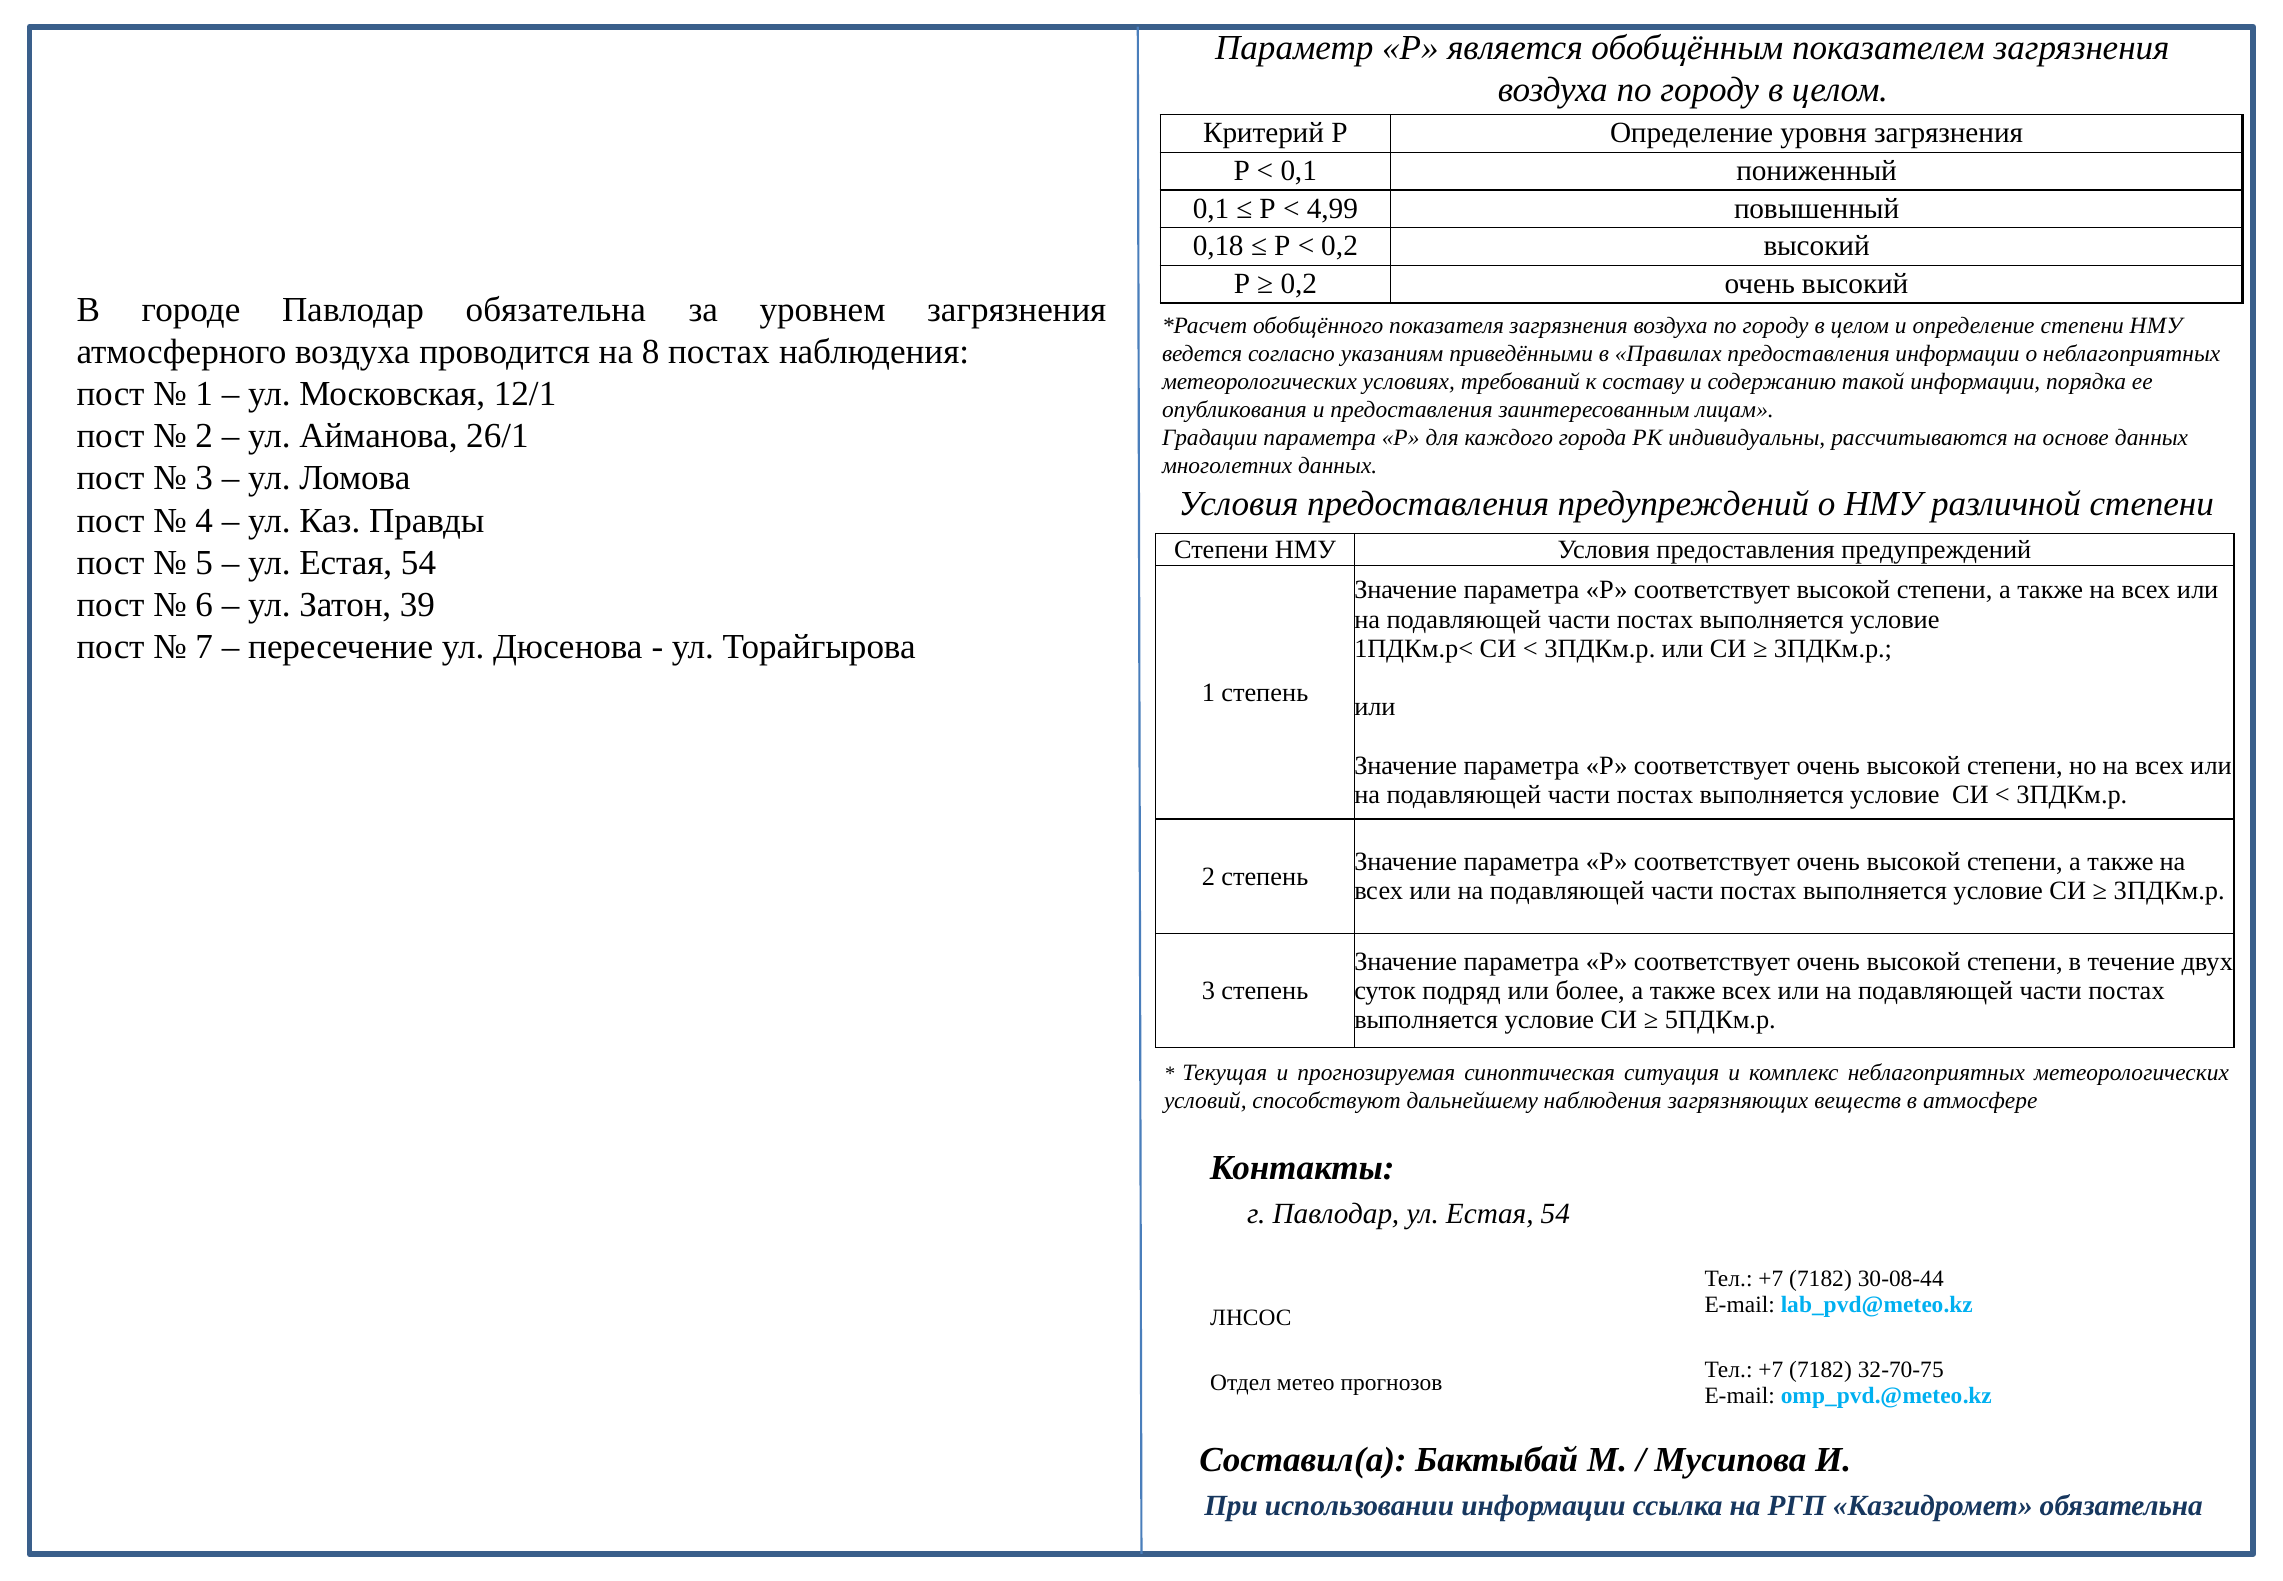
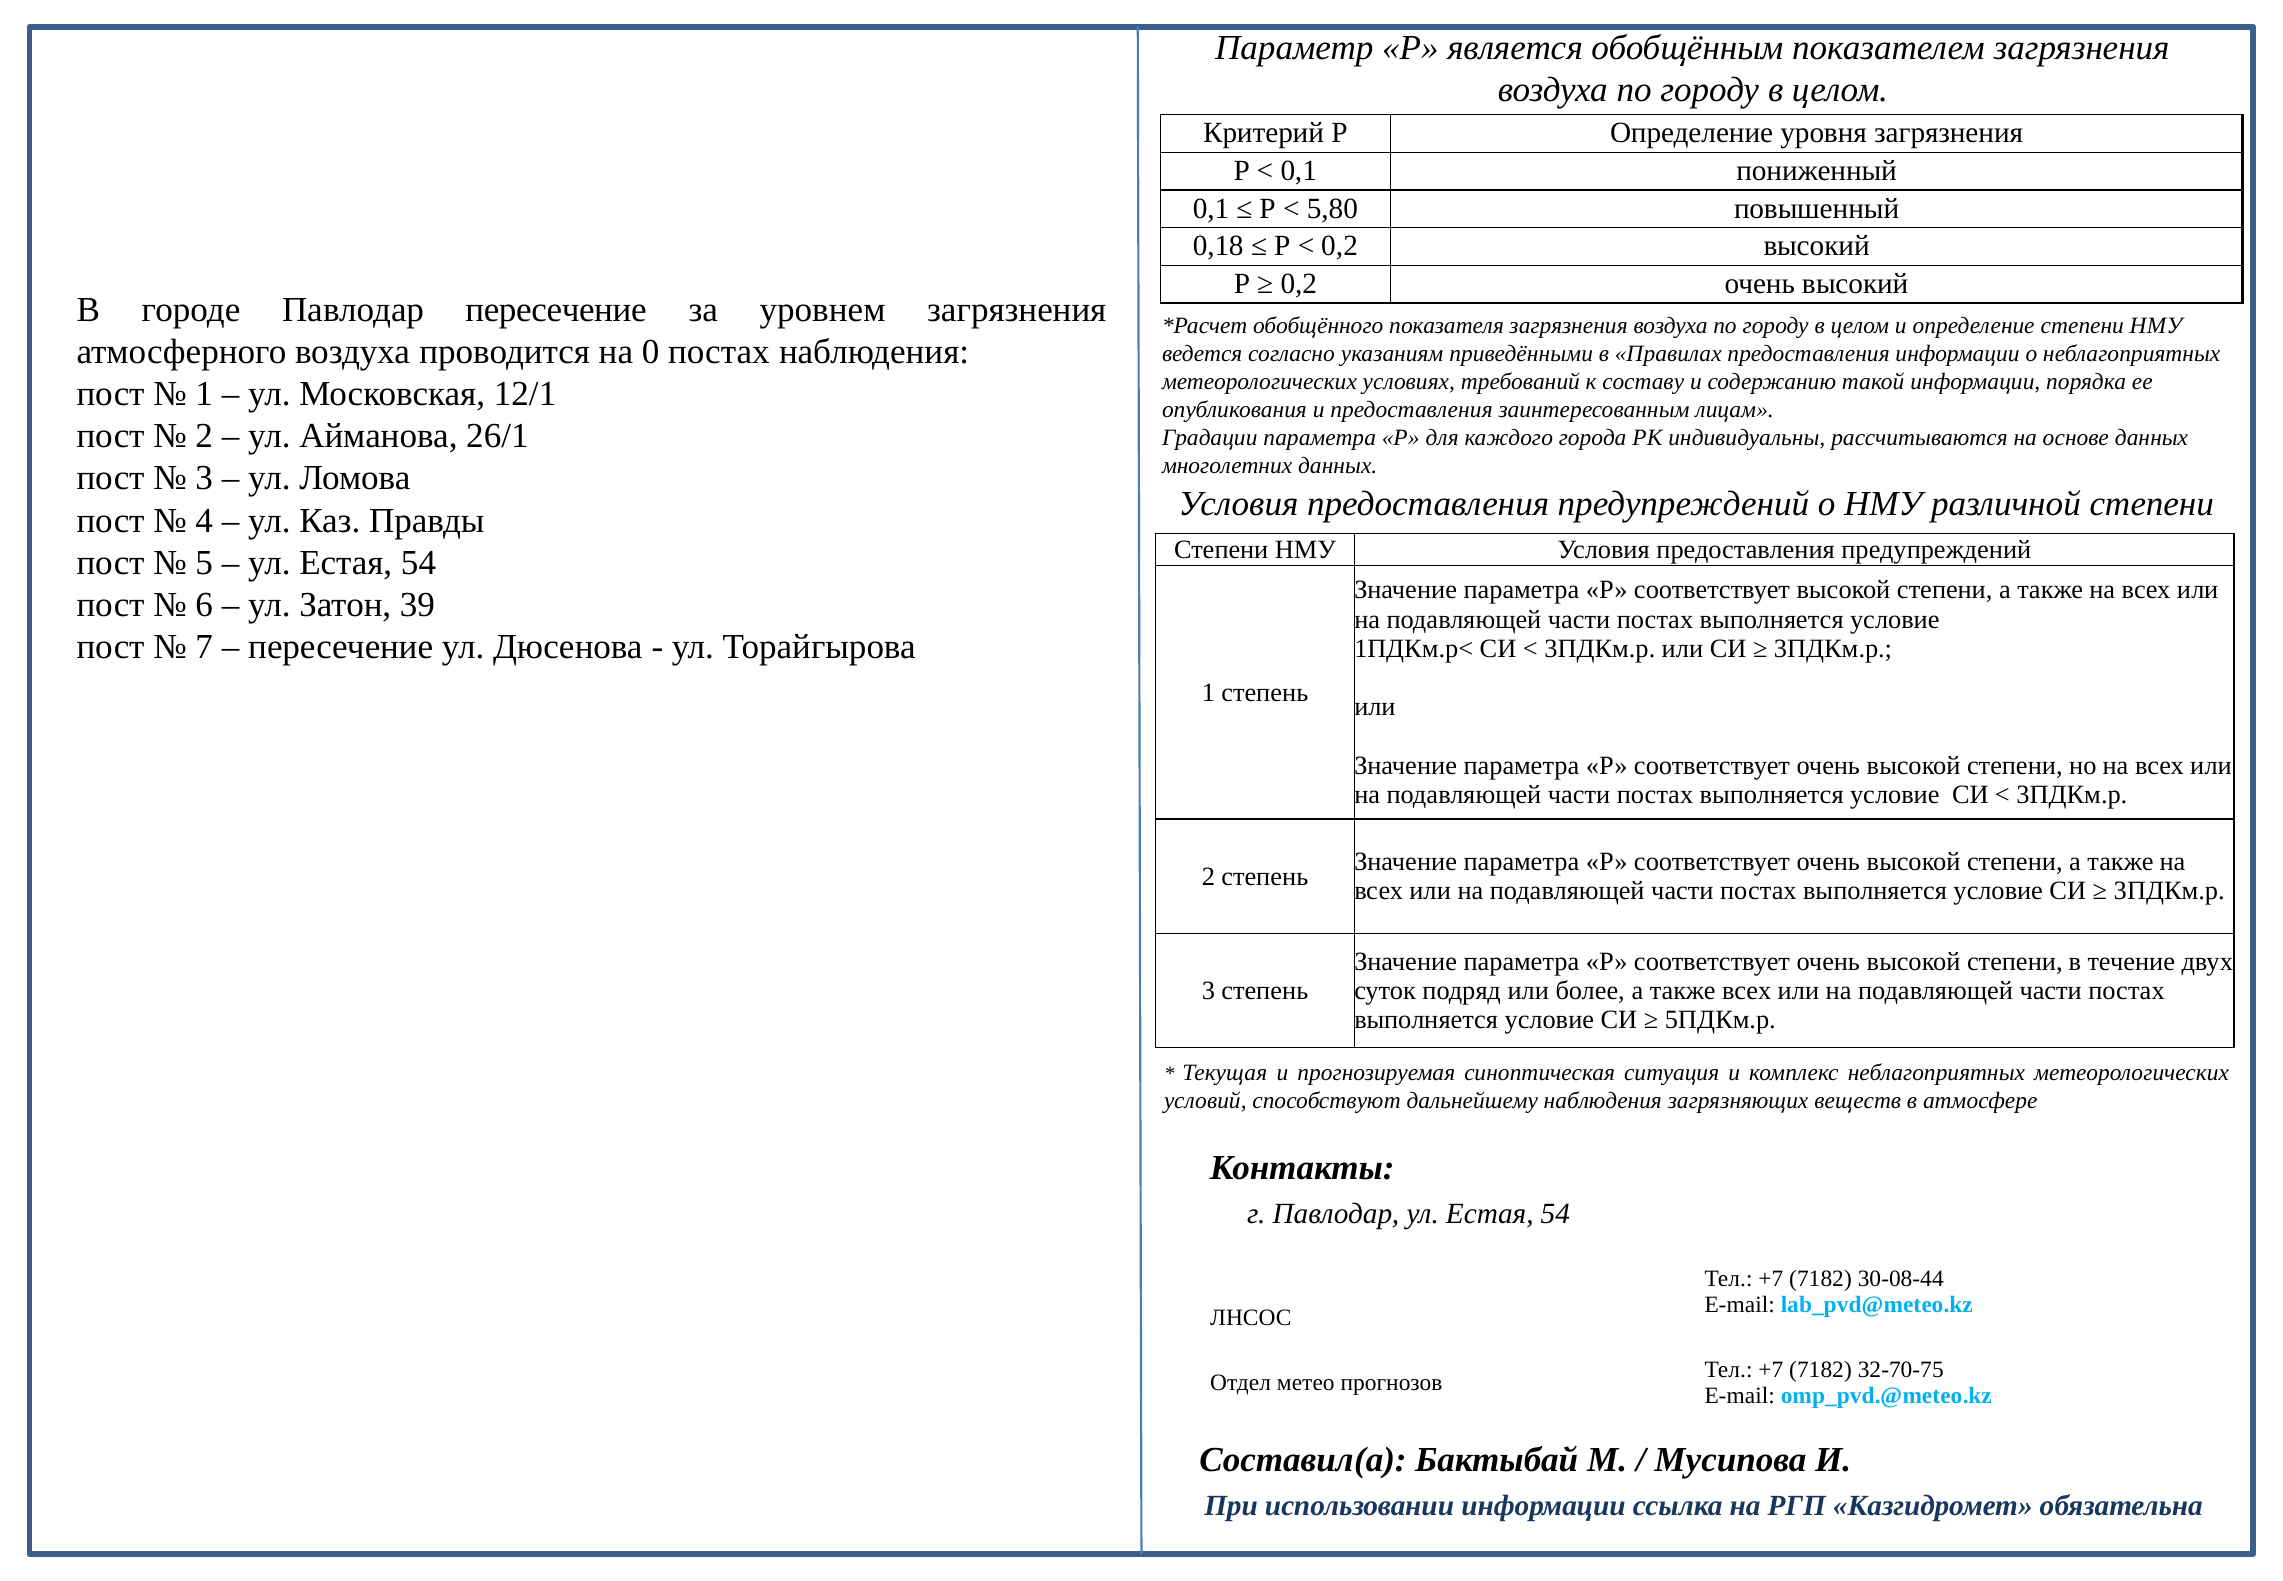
4,99: 4,99 -> 5,80
Павлодар обязательна: обязательна -> пересечение
8: 8 -> 0
